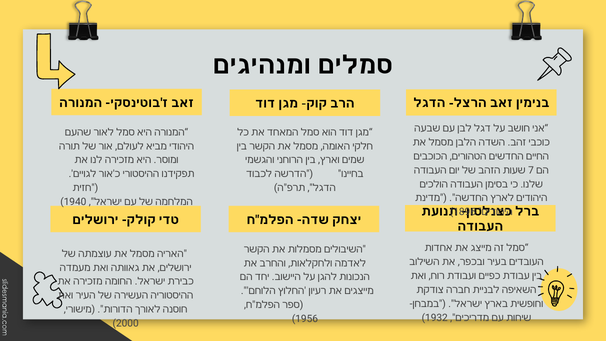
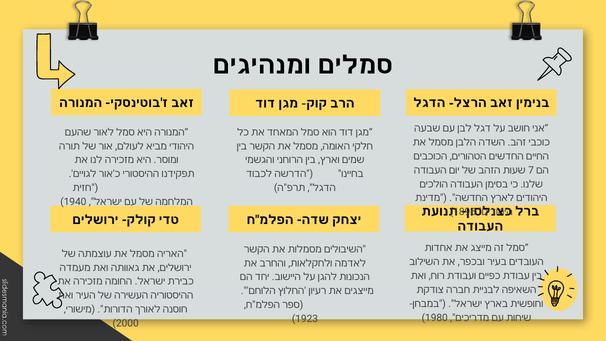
1932: 1932 -> 1980
1956: 1956 -> 1923
